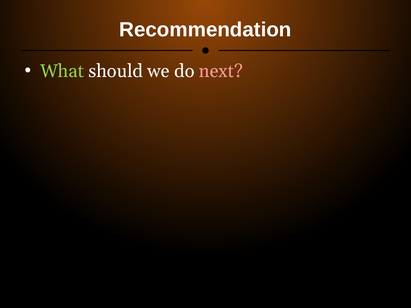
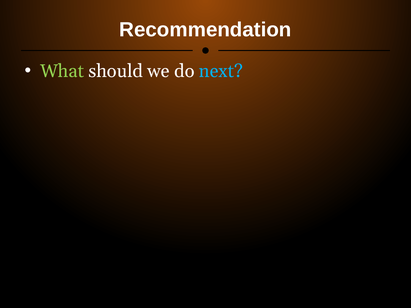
next colour: pink -> light blue
